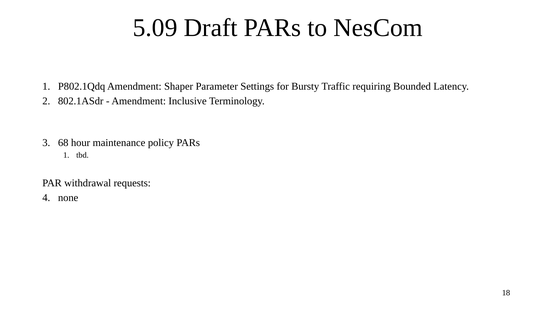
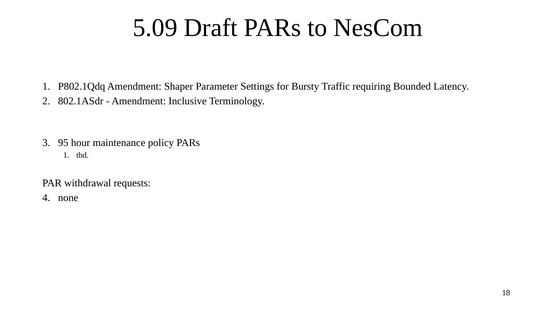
68: 68 -> 95
